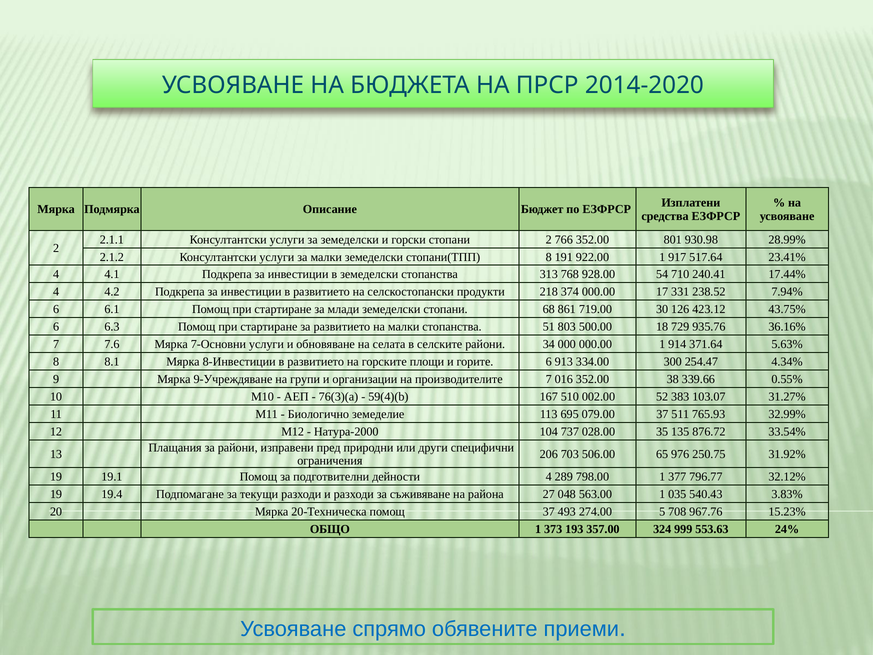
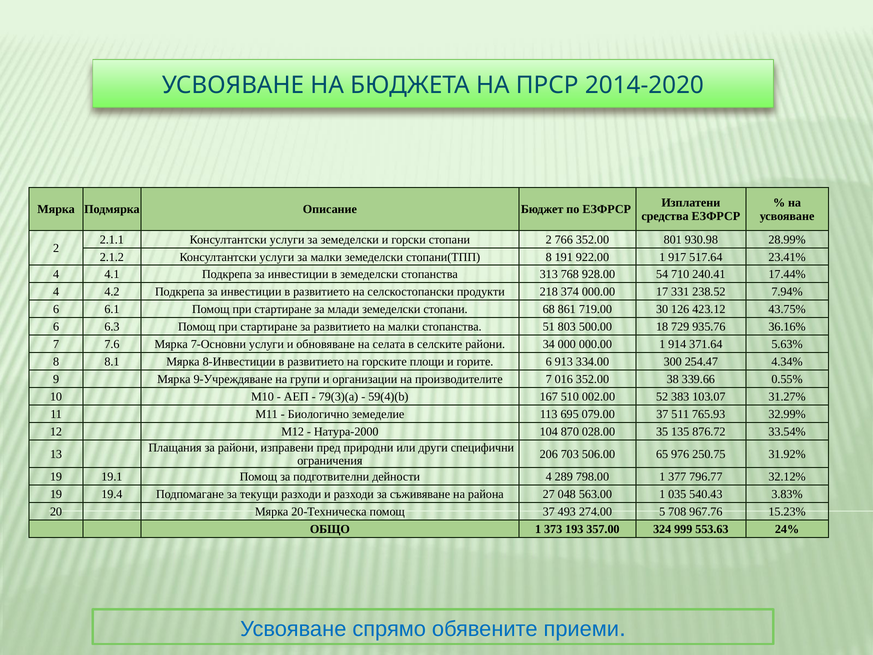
76(3)(a: 76(3)(a -> 79(3)(a
737: 737 -> 870
